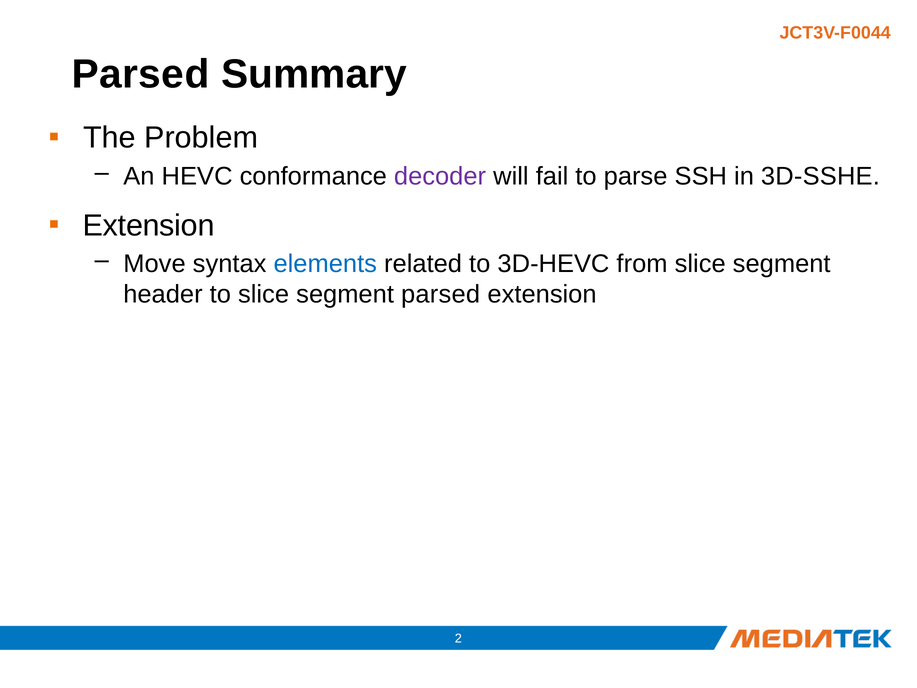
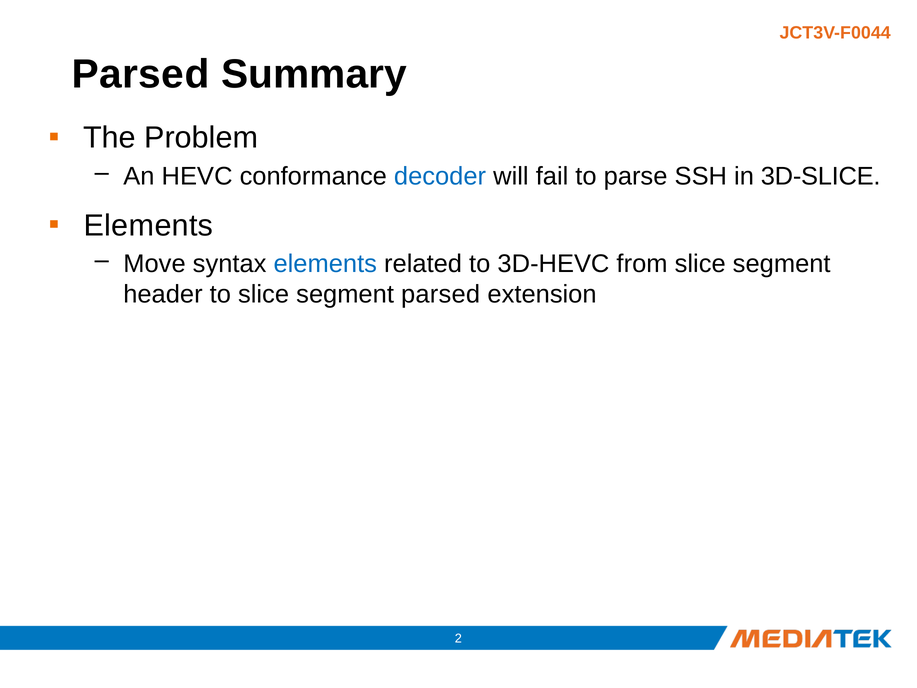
decoder colour: purple -> blue
3D-SSHE: 3D-SSHE -> 3D-SLICE
Extension at (149, 225): Extension -> Elements
